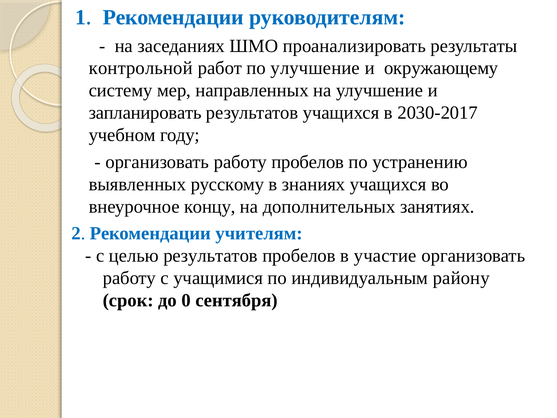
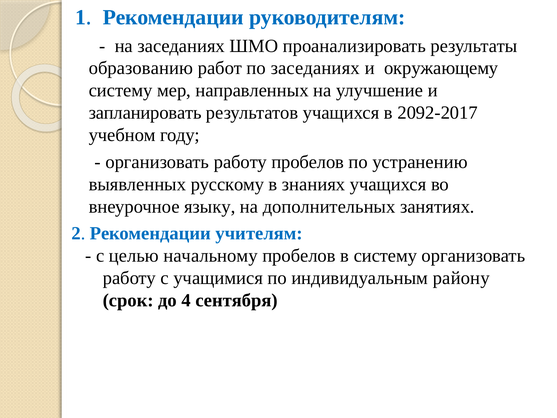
контрольной: контрольной -> образованию
по улучшение: улучшение -> заседаниях
2030-2017: 2030-2017 -> 2092-2017
концу: концу -> языку
целью результатов: результатов -> начальному
в участие: участие -> систему
0: 0 -> 4
